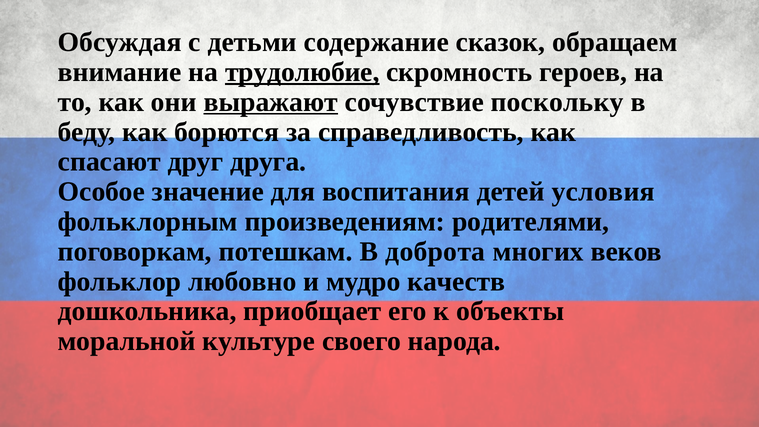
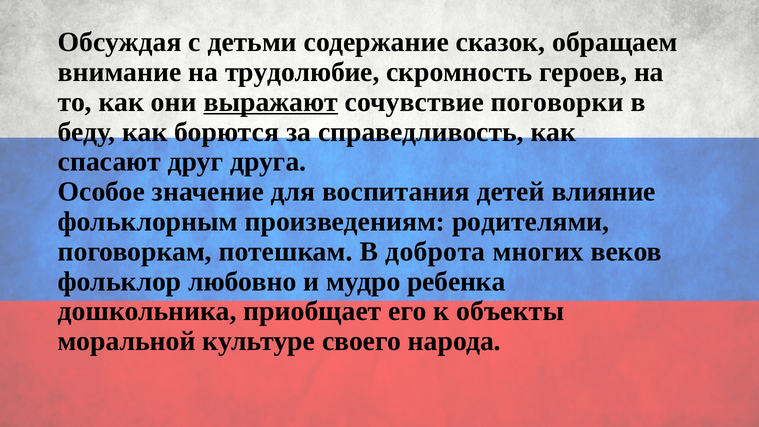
трудолюбие underline: present -> none
поскольку: поскольку -> поговорки
условия: условия -> влияние
качеств: качеств -> ребенка
